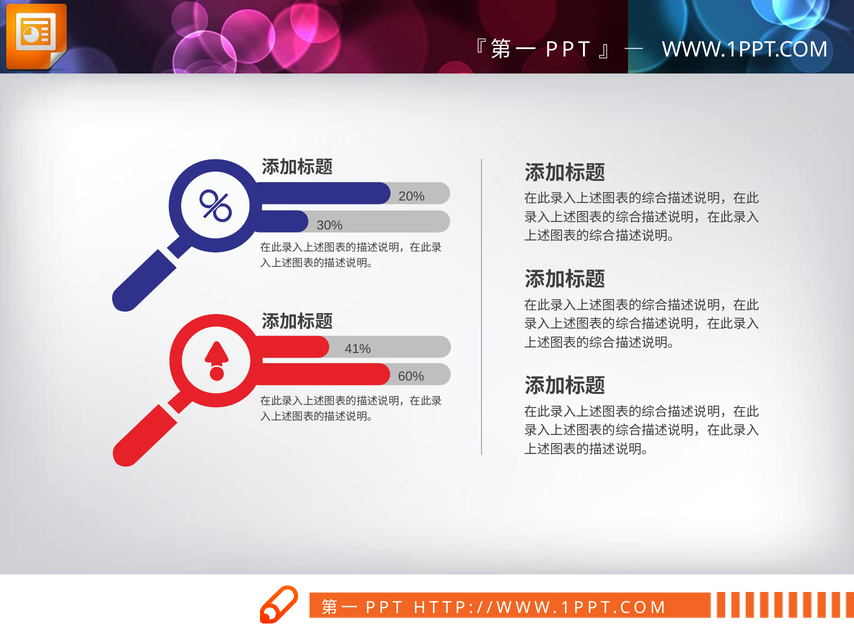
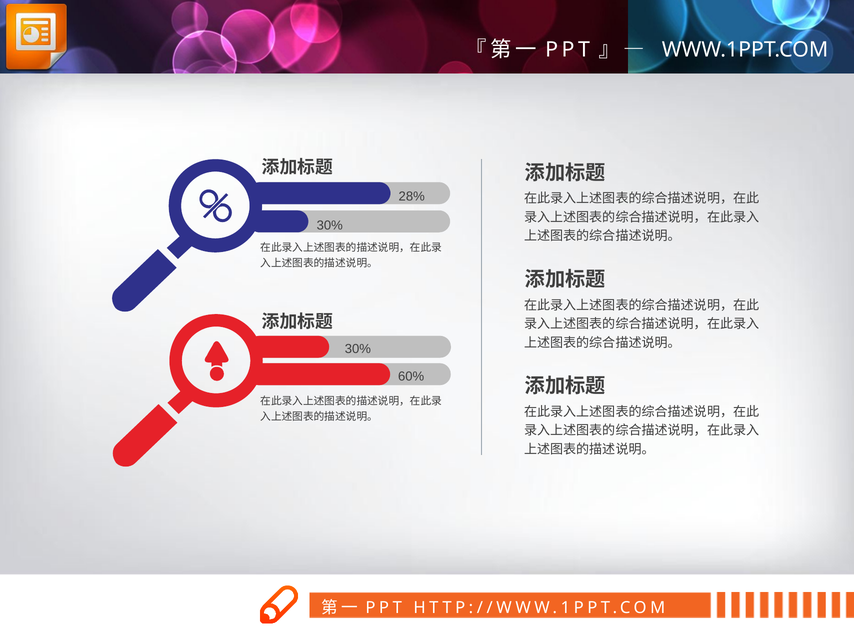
20%: 20% -> 28%
41% at (358, 349): 41% -> 30%
